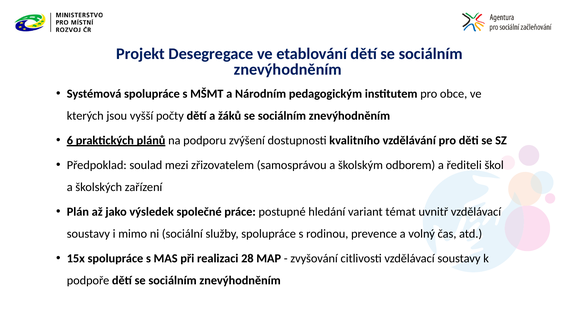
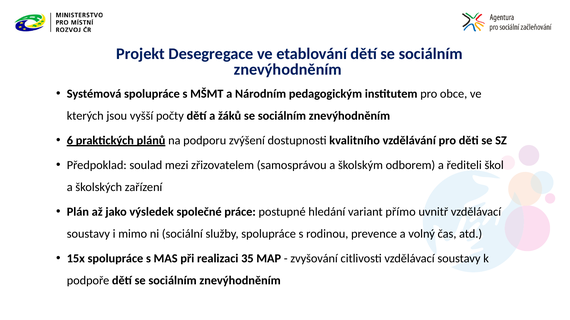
témat: témat -> přímo
28: 28 -> 35
